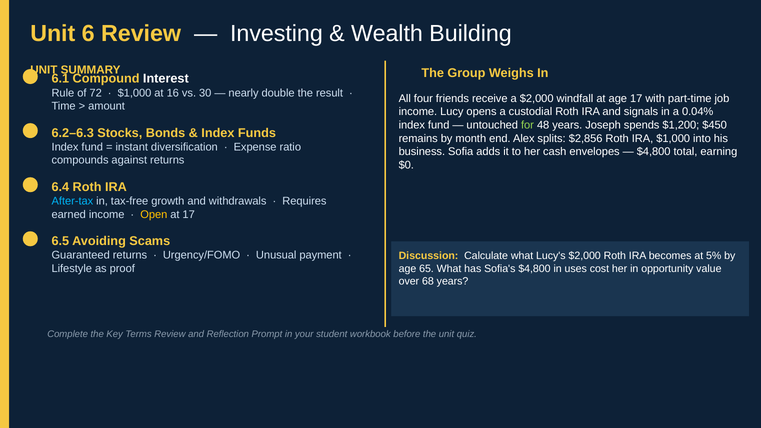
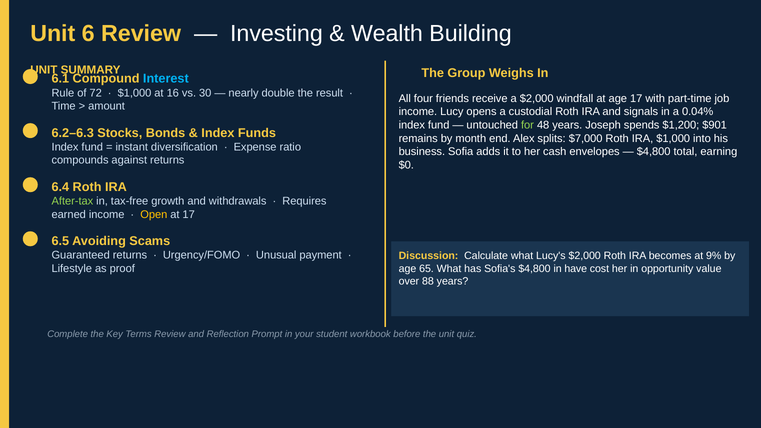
Interest colour: white -> light blue
$450: $450 -> $901
$2,856: $2,856 -> $7,000
After-tax colour: light blue -> light green
5%: 5% -> 9%
uses: uses -> have
68: 68 -> 88
